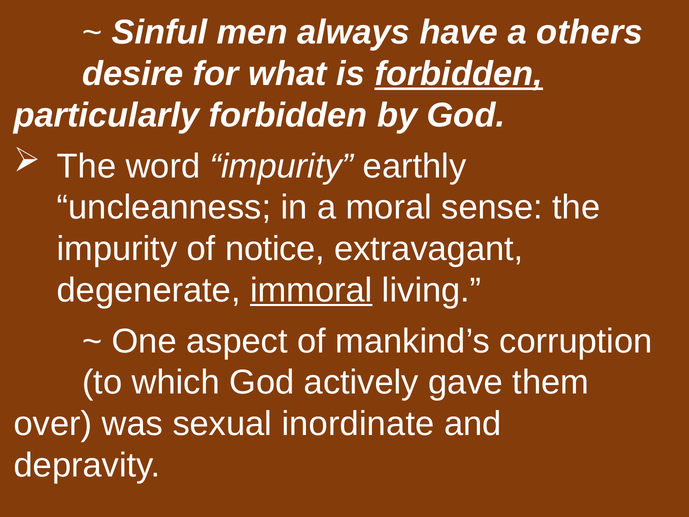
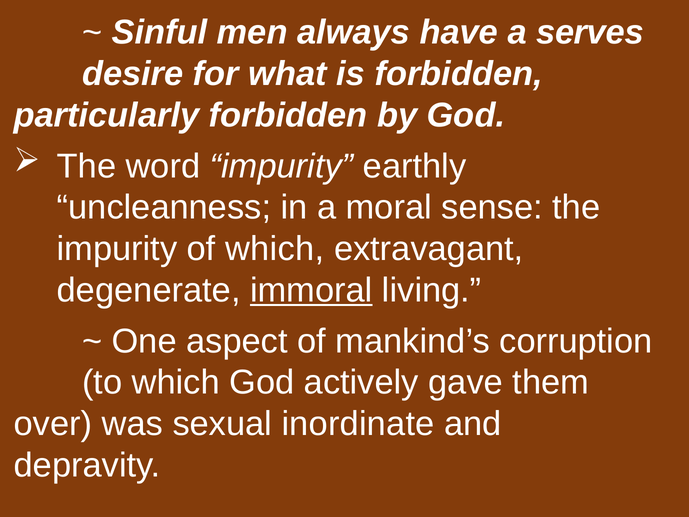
others: others -> serves
forbidden at (459, 74) underline: present -> none
of notice: notice -> which
